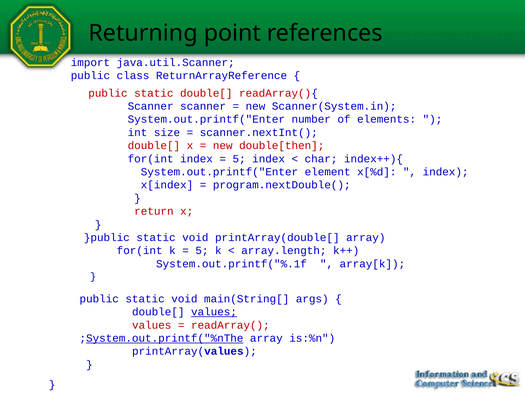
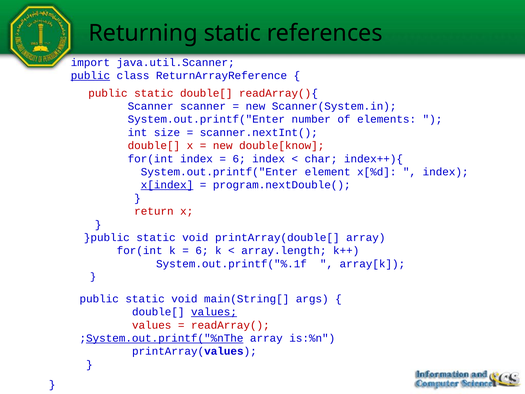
Returning point: point -> static
public at (90, 76) underline: none -> present
double[then: double[then -> double[know
5 at (239, 159): 5 -> 6
x[index underline: none -> present
5 at (202, 251): 5 -> 6
